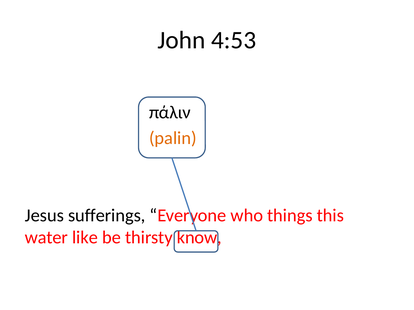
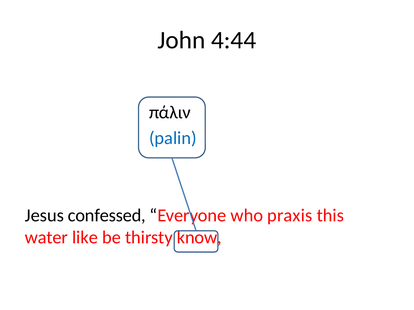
4:53: 4:53 -> 4:44
palin colour: orange -> blue
sufferings: sufferings -> confessed
things: things -> praxis
